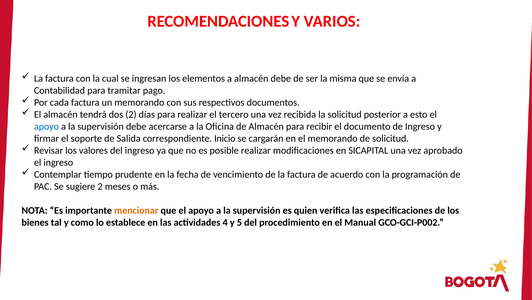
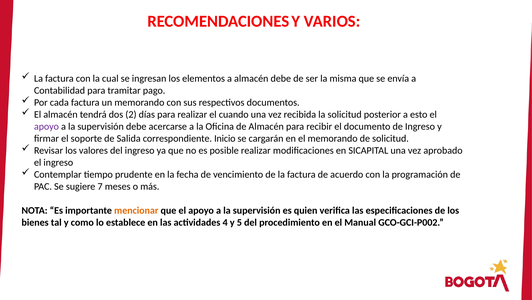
tercero: tercero -> cuando
apoyo at (46, 126) colour: blue -> purple
sugiere 2: 2 -> 7
